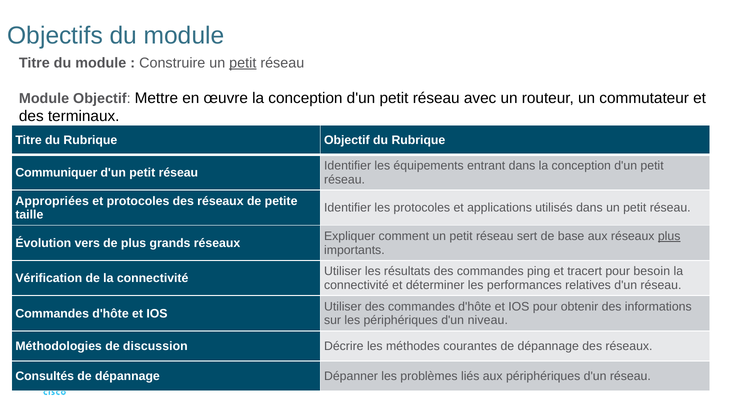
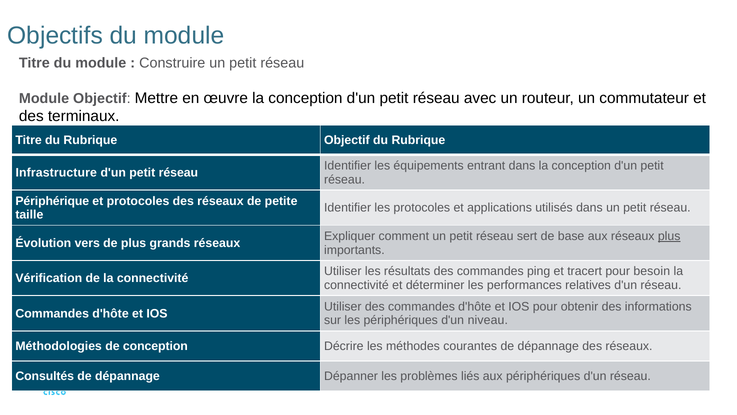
petit at (243, 63) underline: present -> none
Communiquer: Communiquer -> Infrastructure
Appropriées: Appropriées -> Périphérique
de discussion: discussion -> conception
